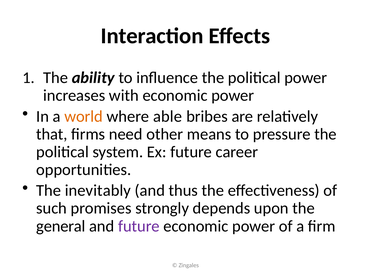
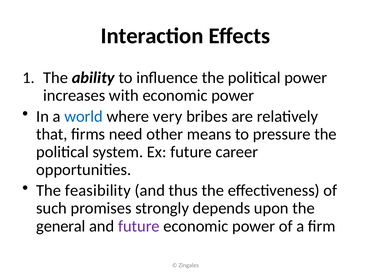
world colour: orange -> blue
able: able -> very
inevitably: inevitably -> feasibility
